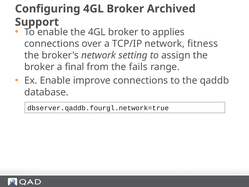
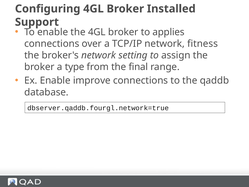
Archived: Archived -> Installed
final: final -> type
fails: fails -> final
